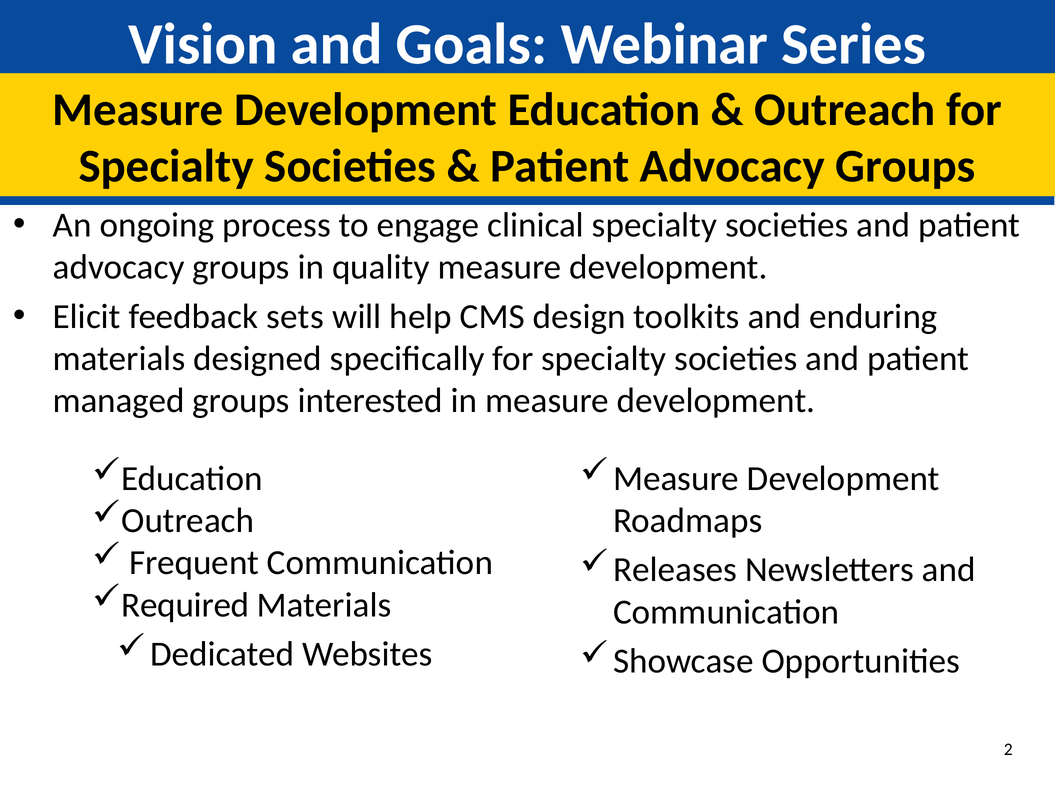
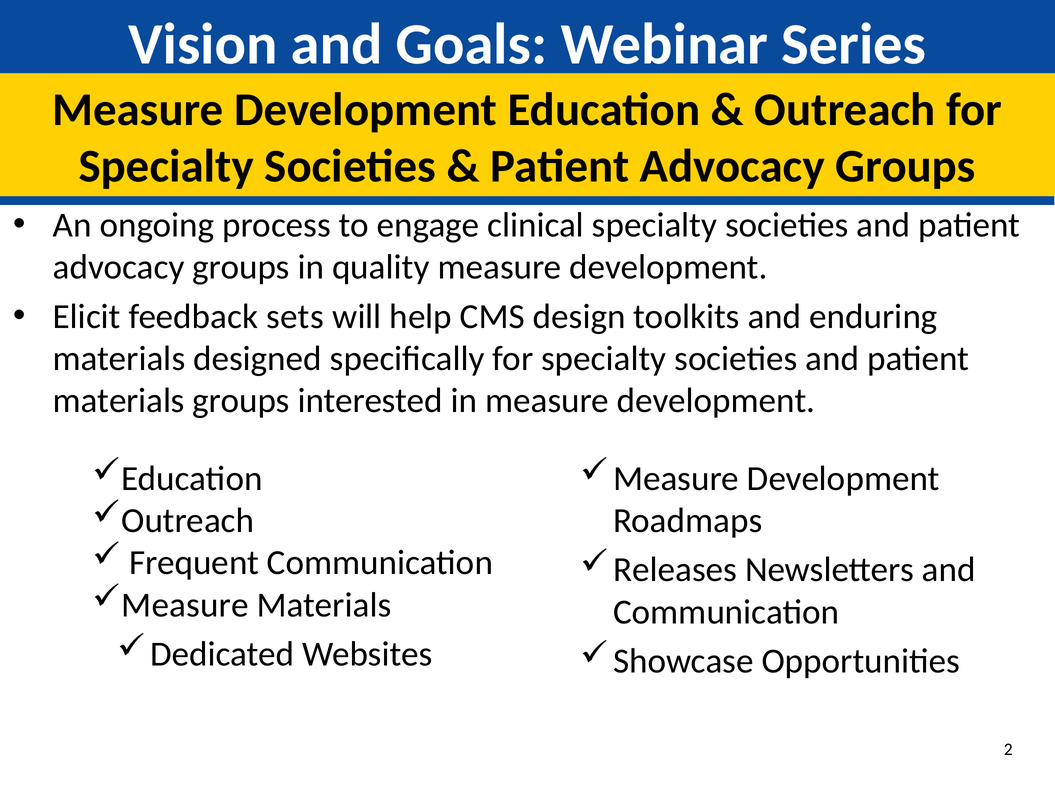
managed at (119, 401): managed -> materials
Required at (185, 605): Required -> Measure
